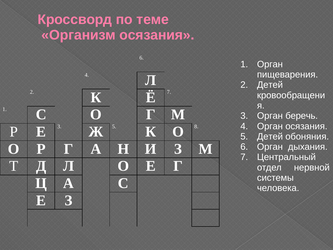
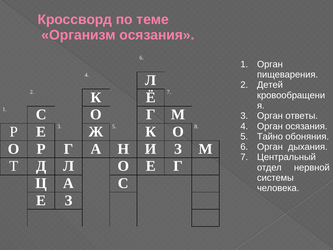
беречь: беречь -> ответы
5 Детей: Детей -> Тайно
